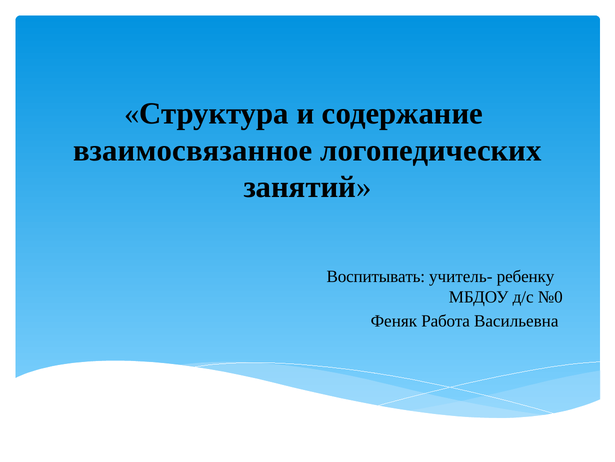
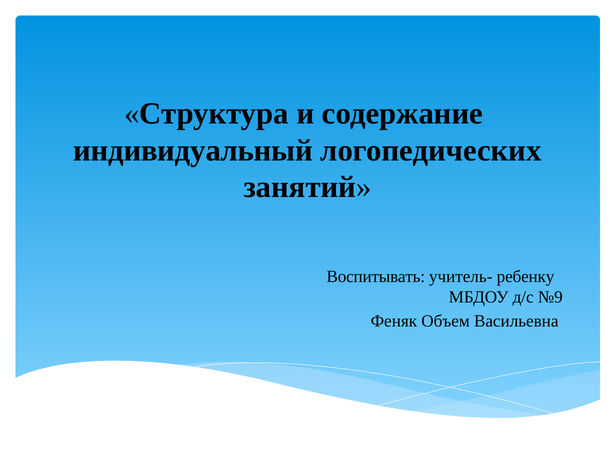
взаимосвязанное: взаимосвязанное -> индивидуальный
№0: №0 -> №9
Работа: Работа -> Объем
